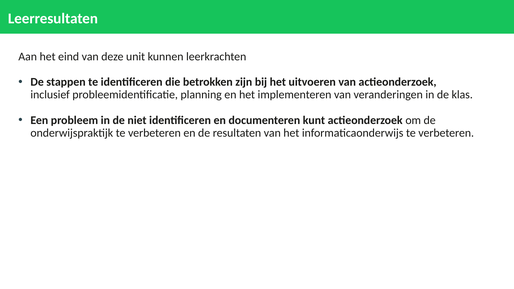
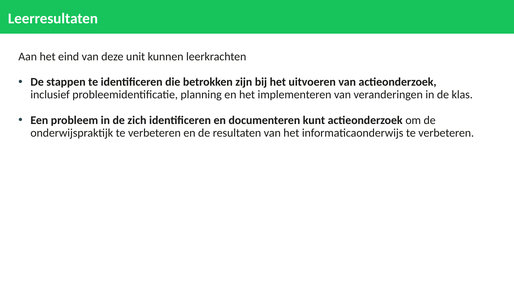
niet: niet -> zich
